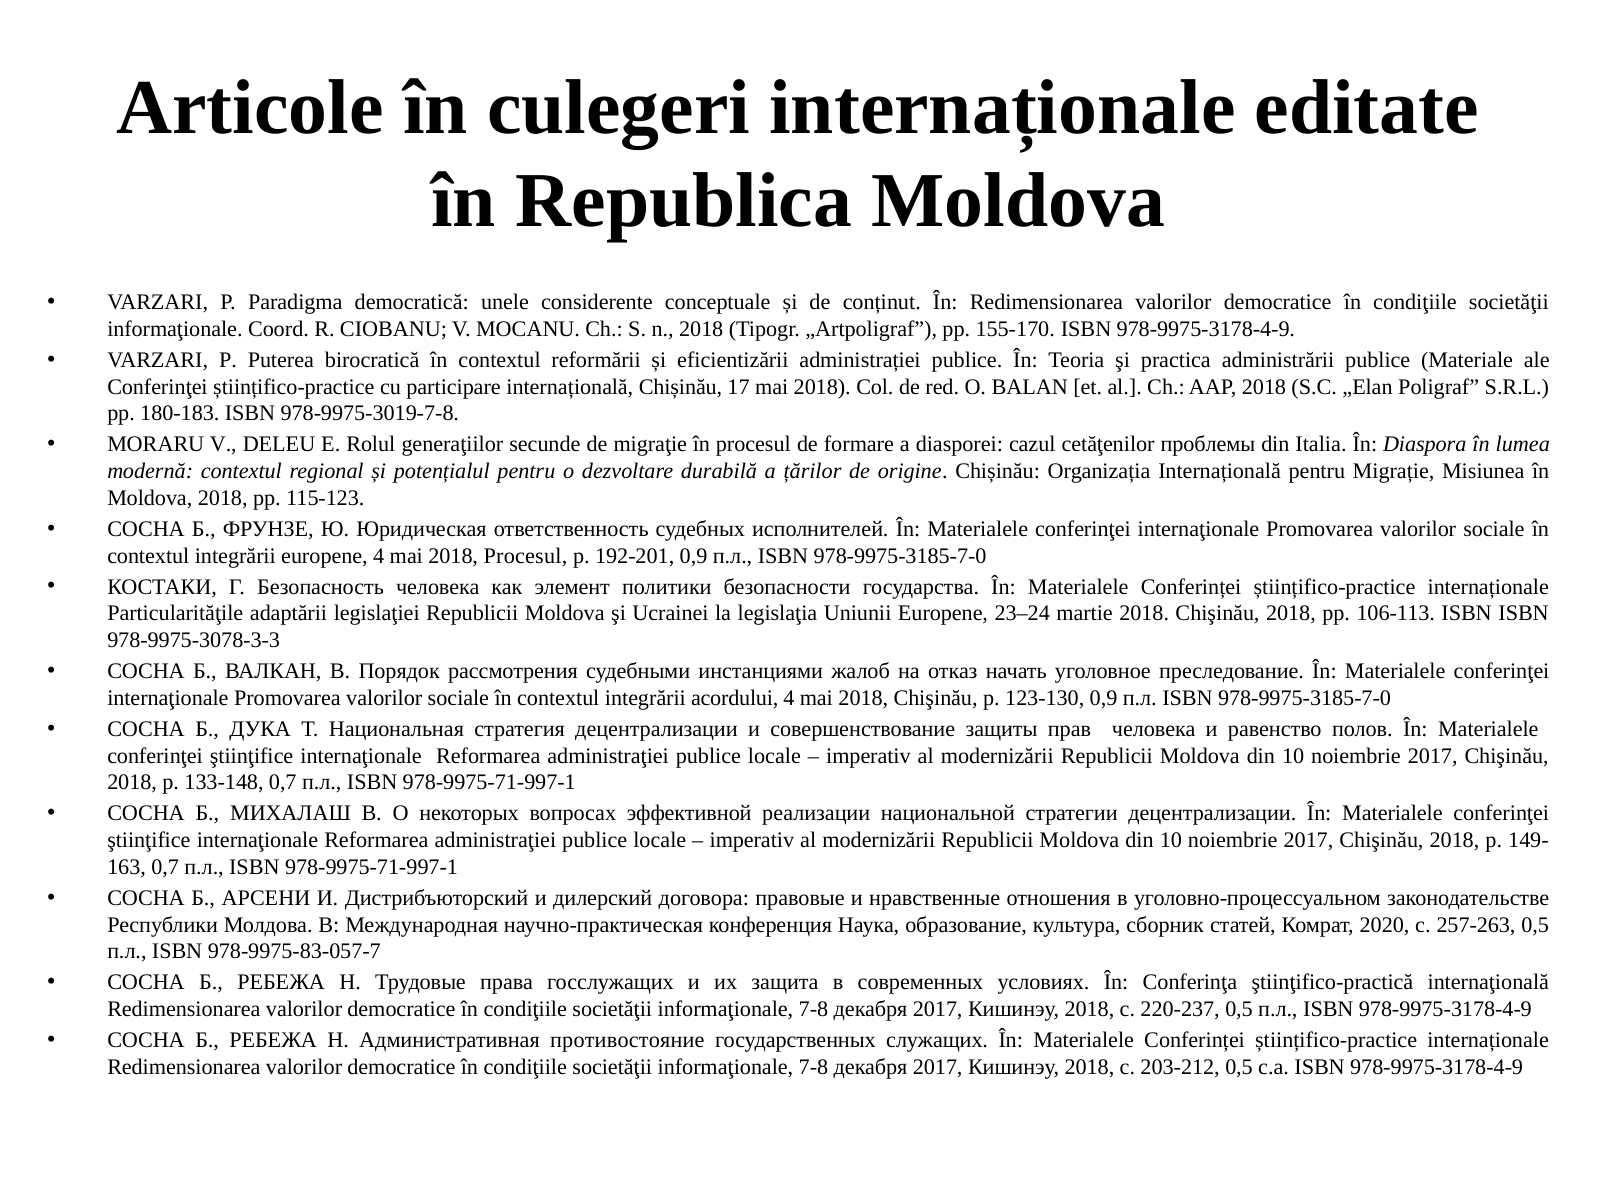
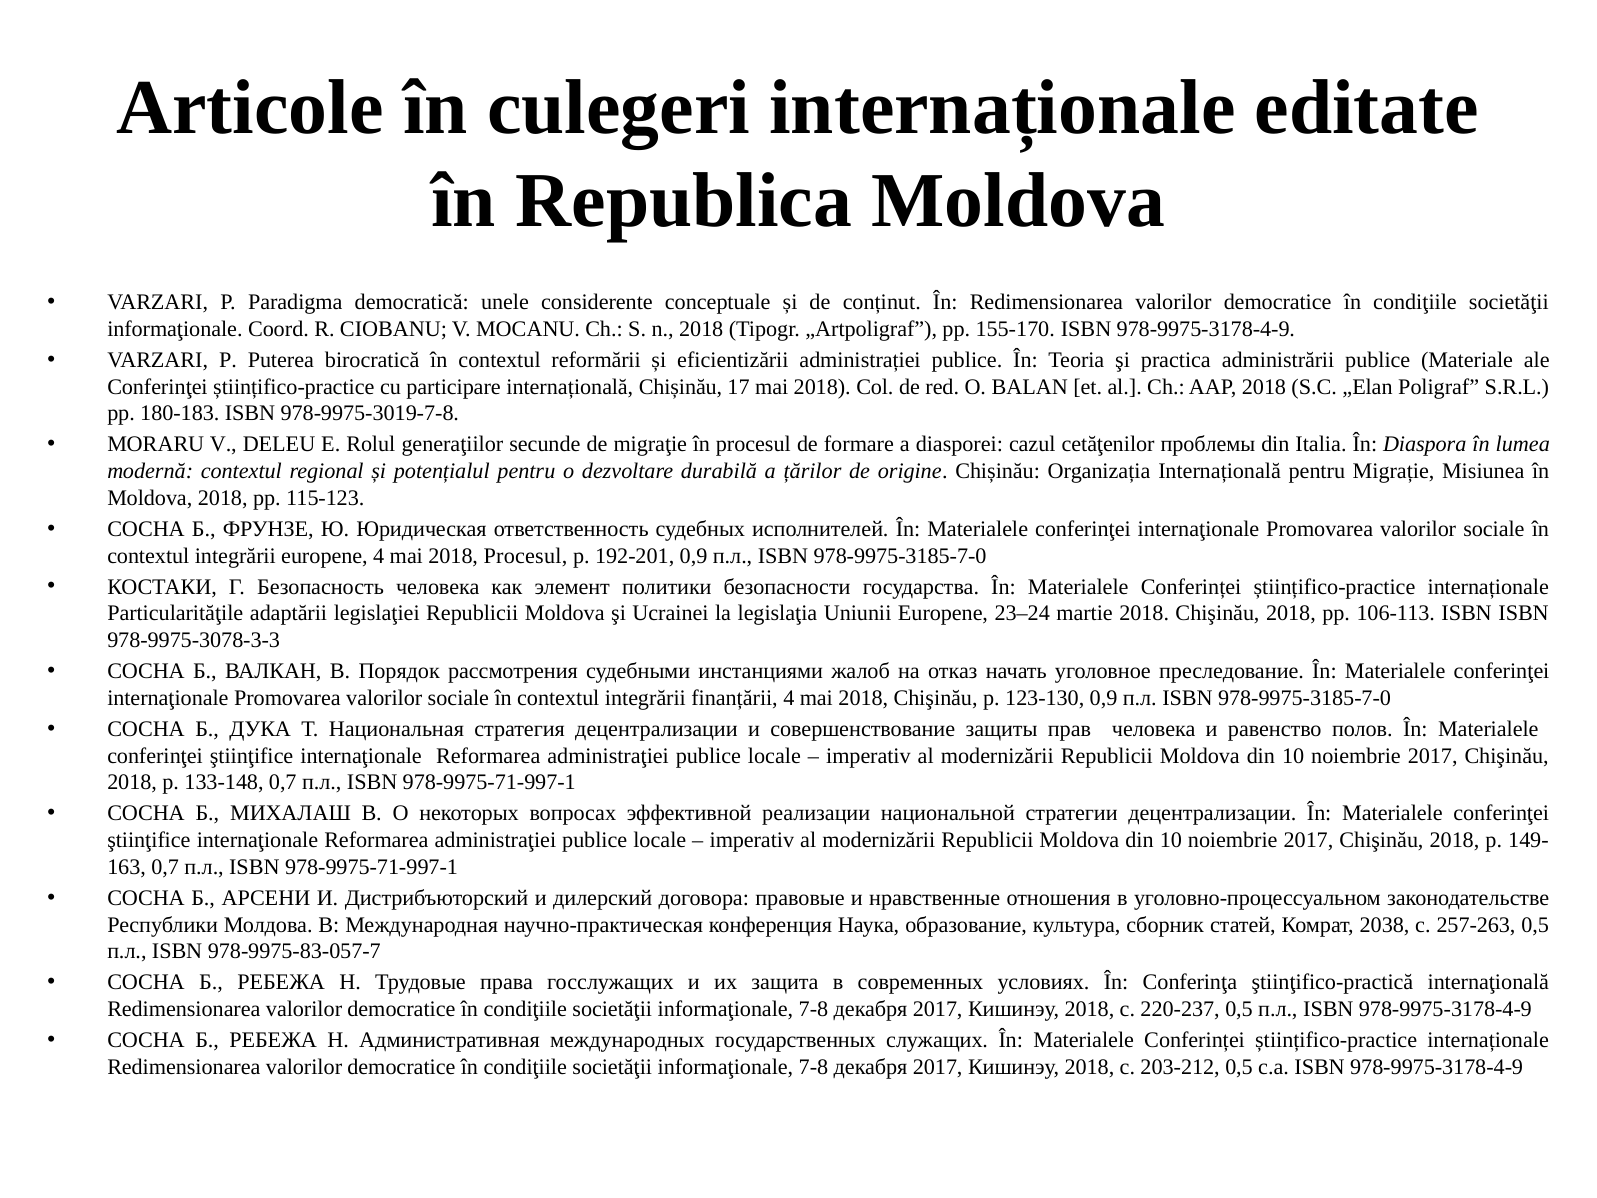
acordului: acordului -> finanțării
2020: 2020 -> 2038
противостояние: противостояние -> международных
